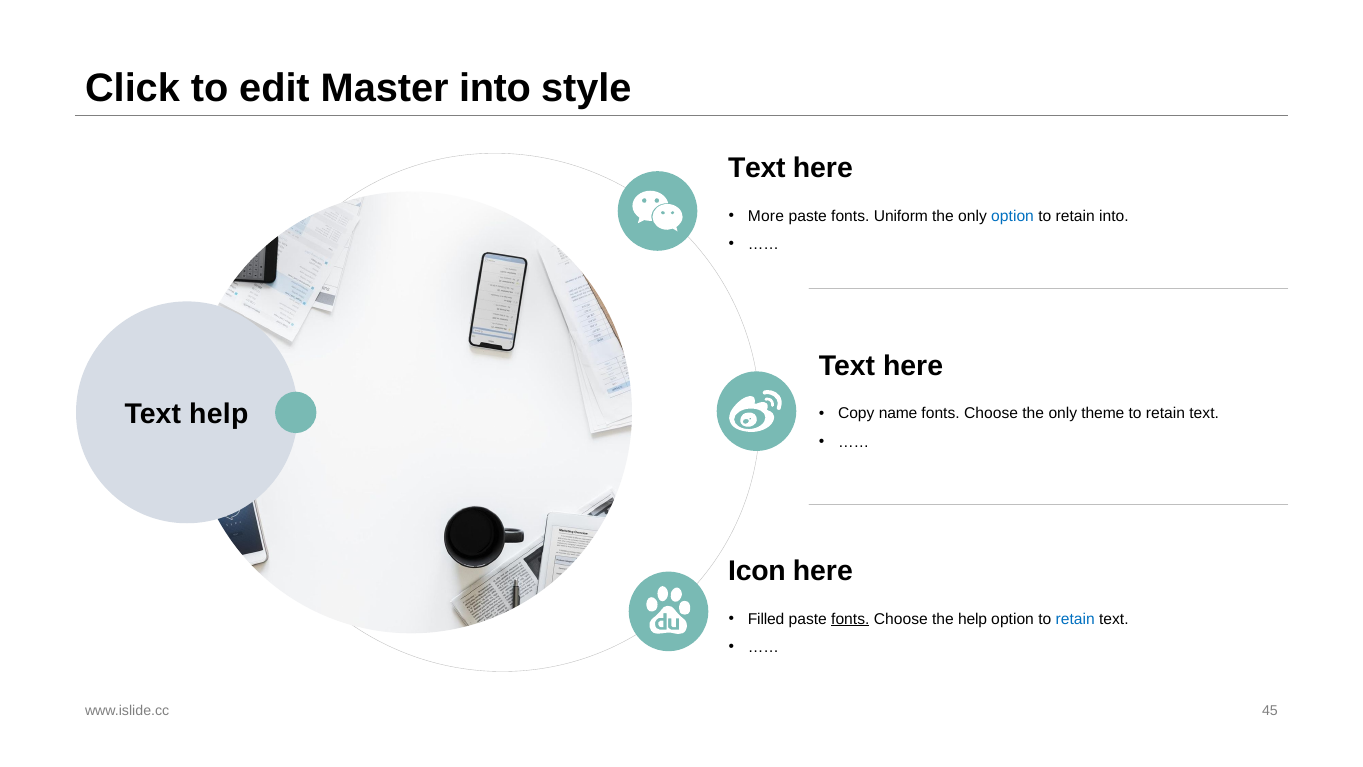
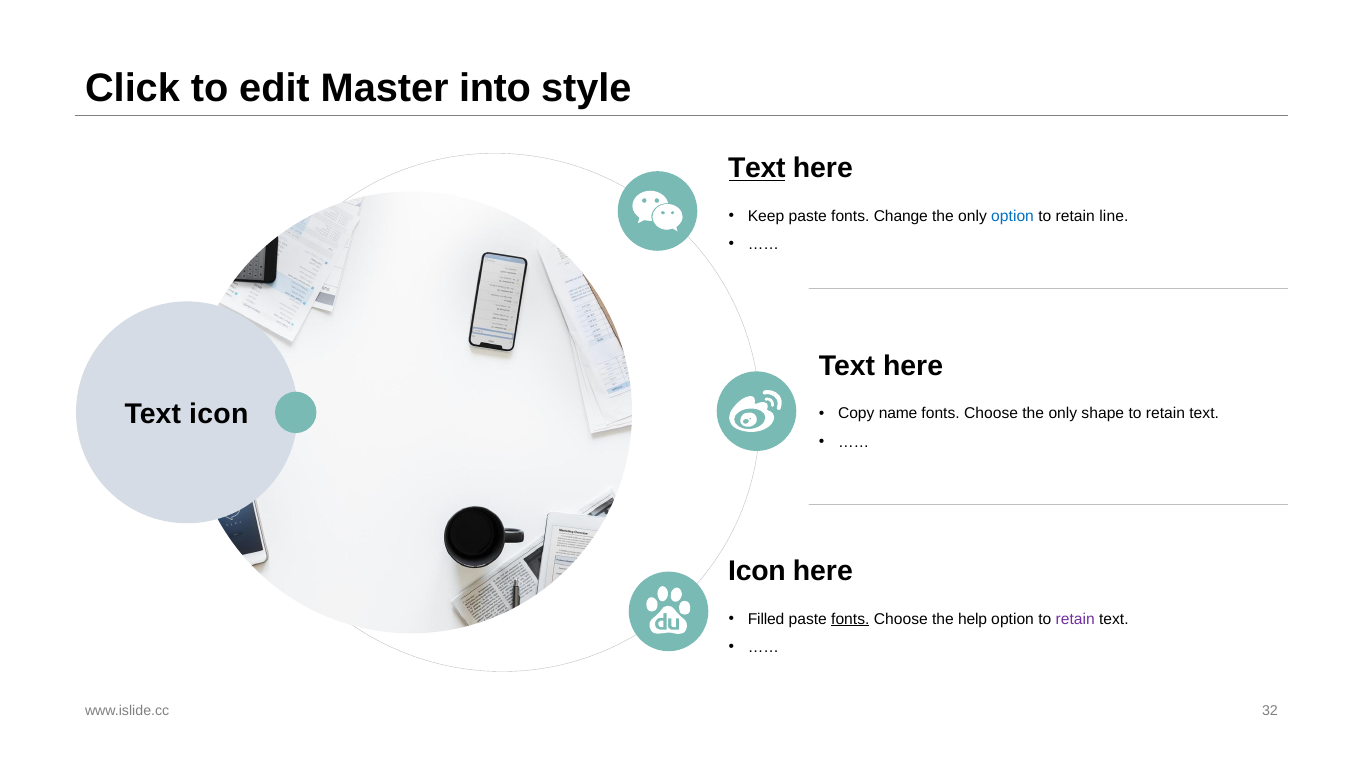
Text at (757, 168) underline: none -> present
More: More -> Keep
Uniform: Uniform -> Change
retain into: into -> line
Text help: help -> icon
theme: theme -> shape
retain at (1075, 619) colour: blue -> purple
45: 45 -> 32
